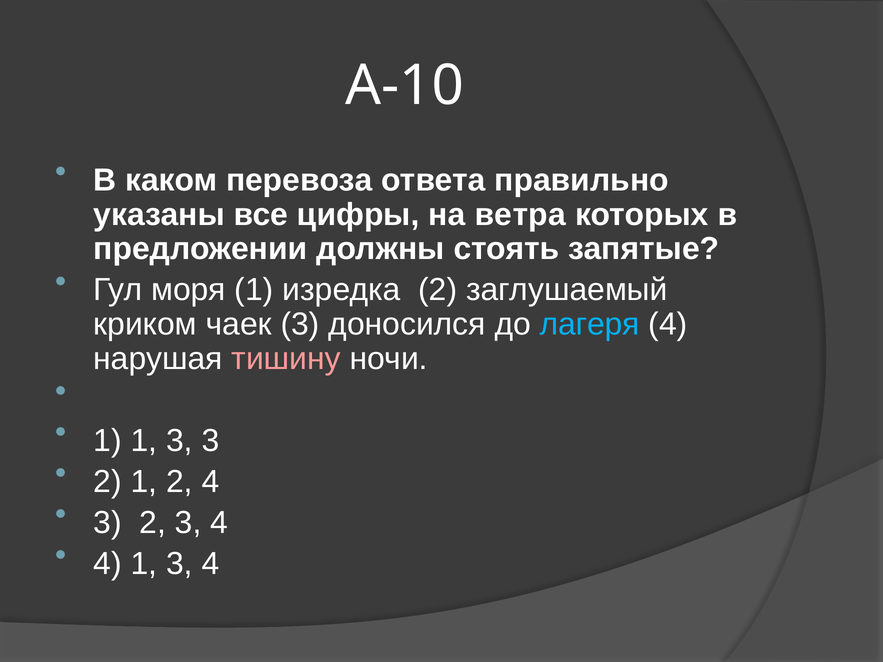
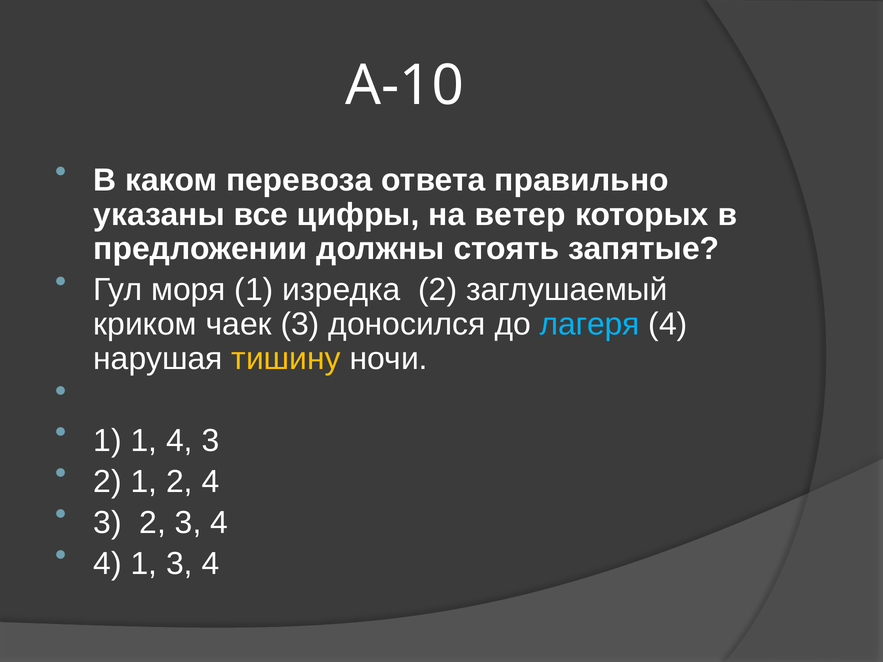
ветра: ветра -> ветер
тишину colour: pink -> yellow
1 1 3: 3 -> 4
